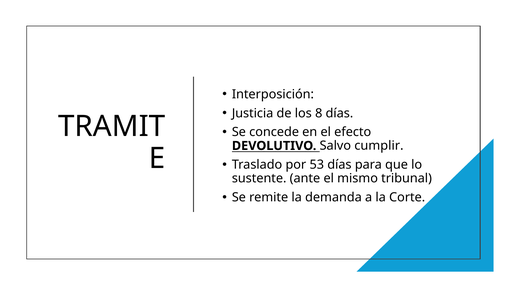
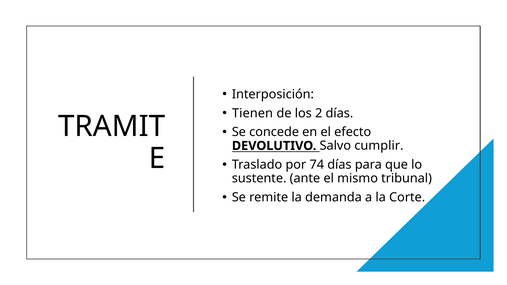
Justicia: Justicia -> Tienen
8: 8 -> 2
53: 53 -> 74
